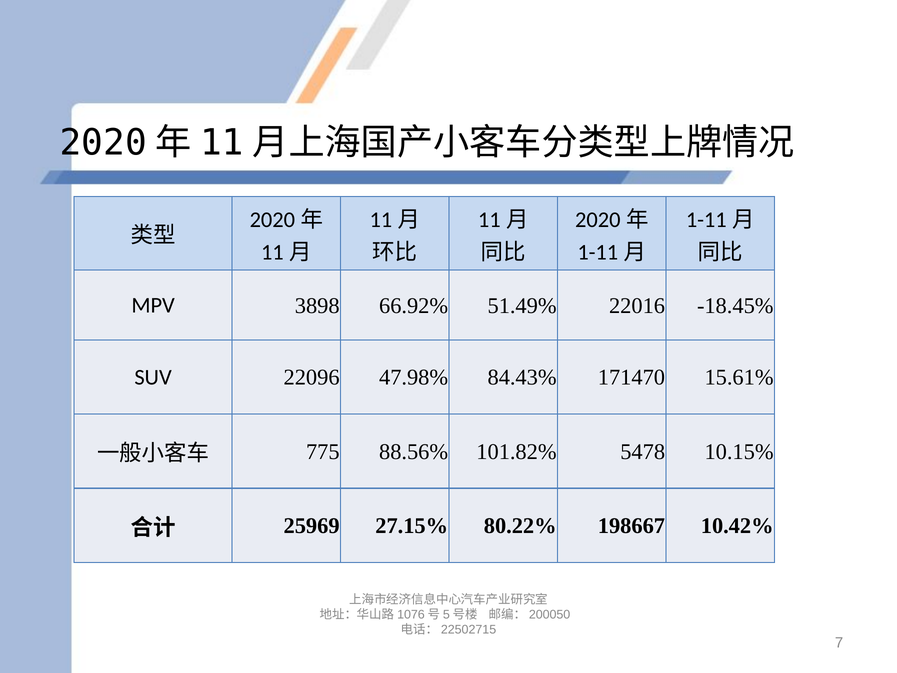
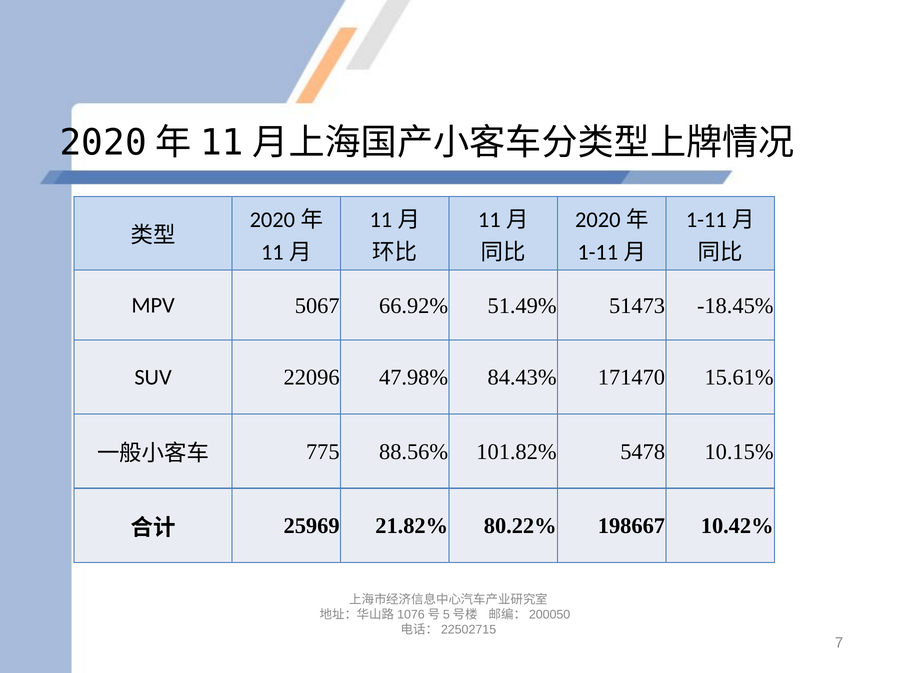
3898: 3898 -> 5067
22016: 22016 -> 51473
27.15%: 27.15% -> 21.82%
